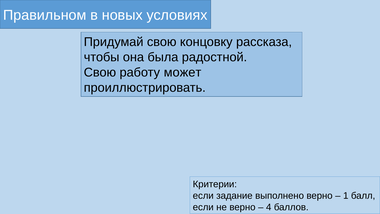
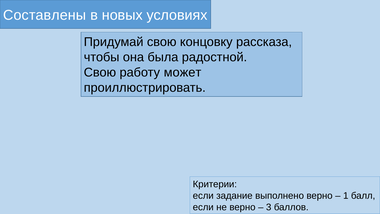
Правильном: Правильном -> Составлены
4: 4 -> 3
